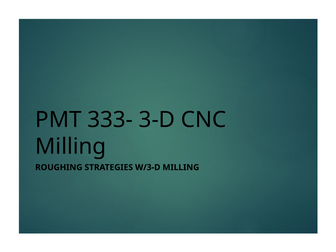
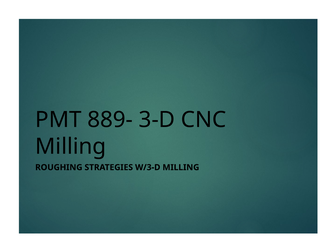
333-: 333- -> 889-
